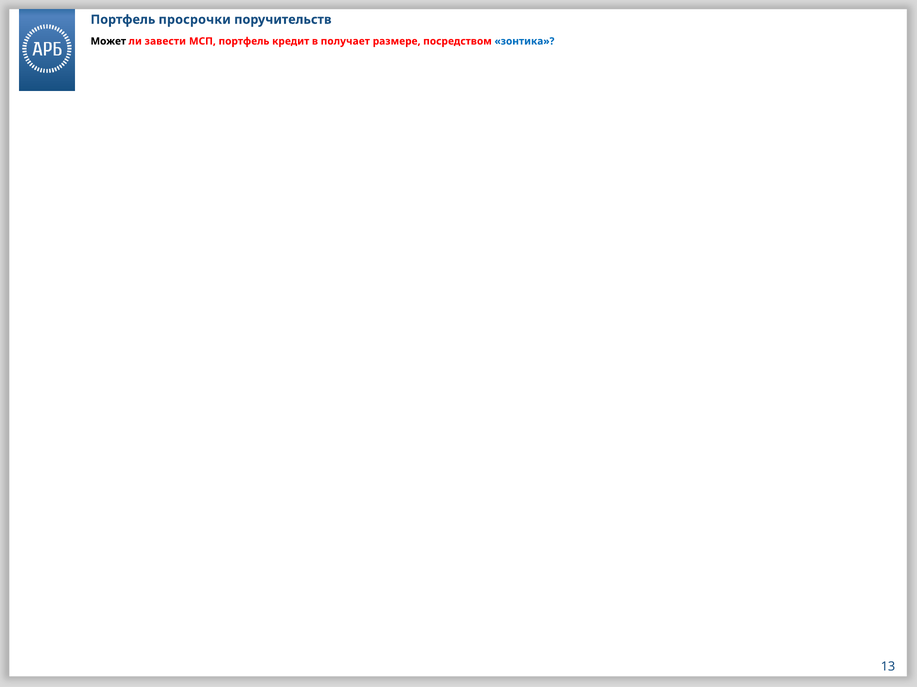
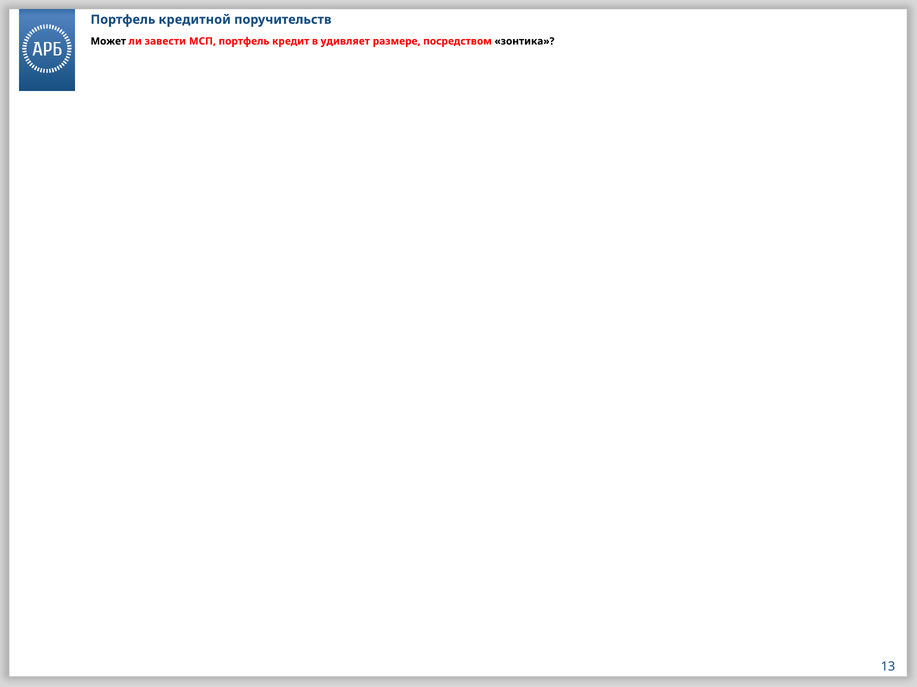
просрочки: просрочки -> кредитной
получает: получает -> удивляет
зонтика colour: blue -> black
